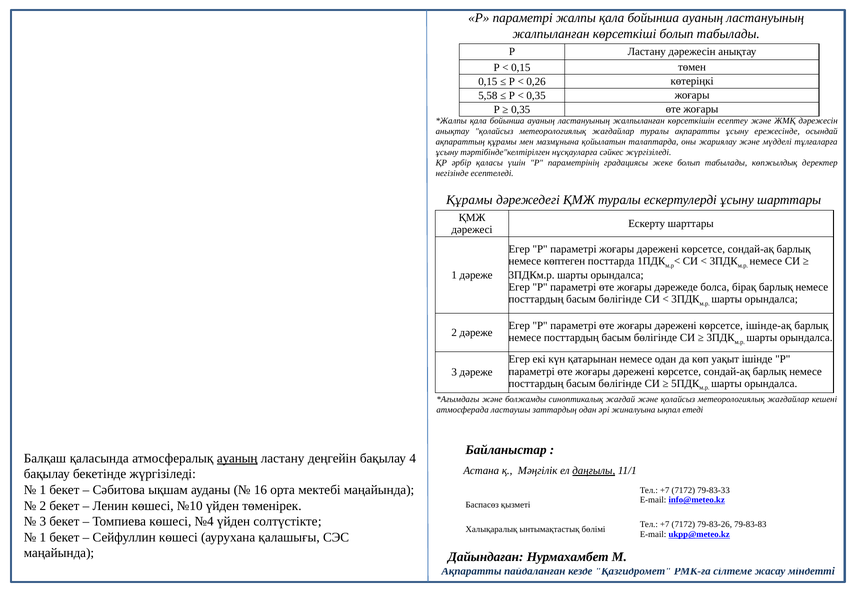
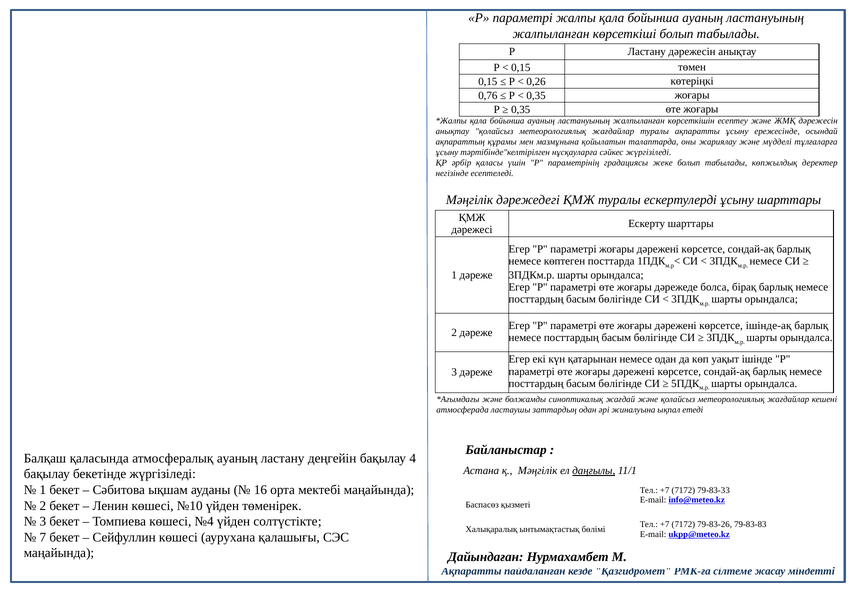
5,58: 5,58 -> 0,76
Құрамы at (469, 200): Құрамы -> Мәңгілік
ауаның at (237, 459) underline: present -> none
1 at (43, 538): 1 -> 7
